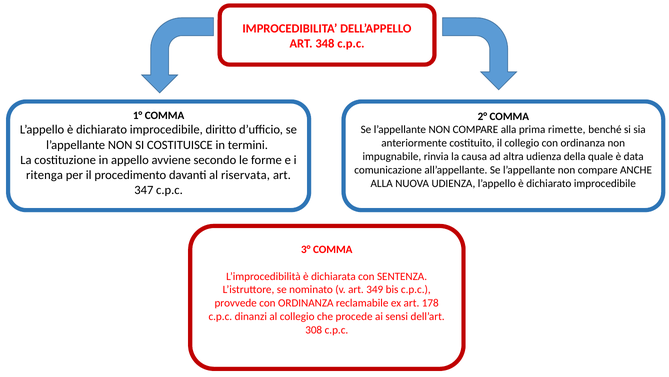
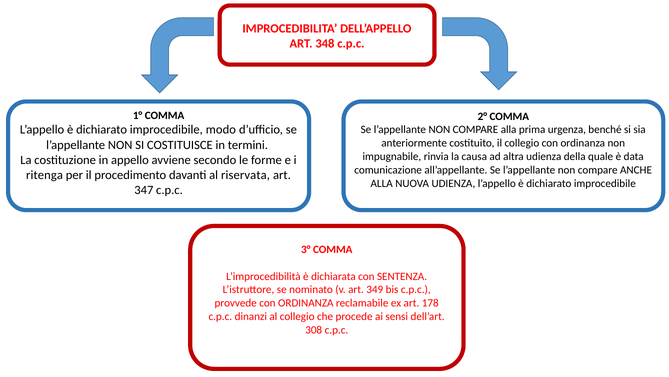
diritto: diritto -> modo
rimette: rimette -> urgenza
